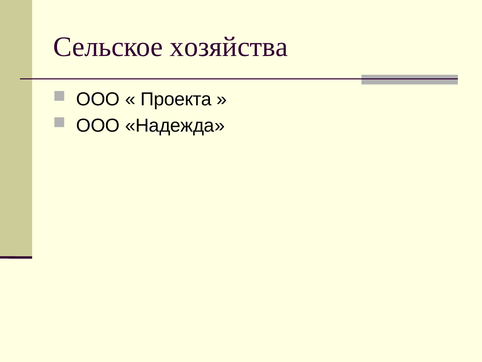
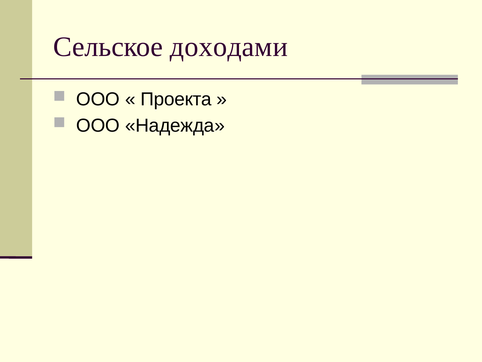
хозяйства: хозяйства -> доходами
